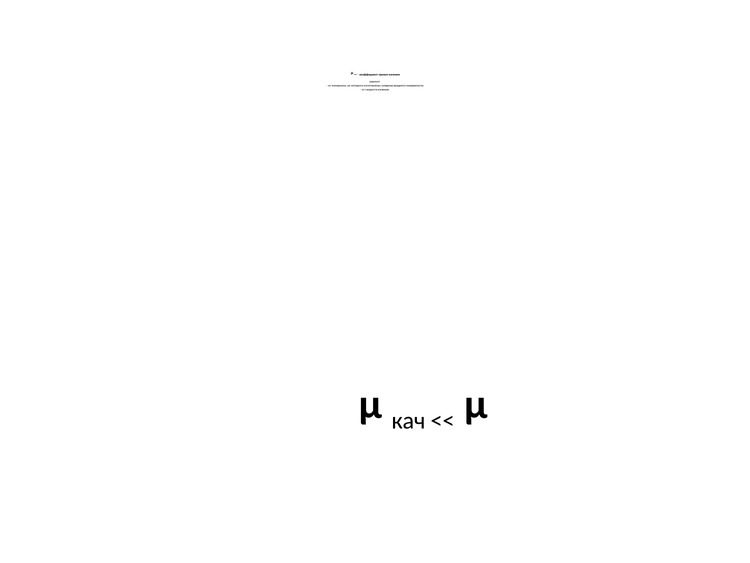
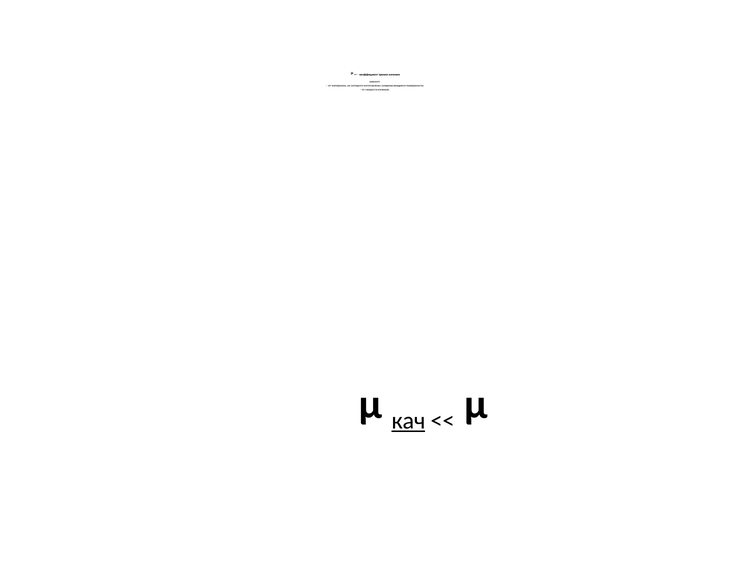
кач at (408, 420) underline: none -> present
